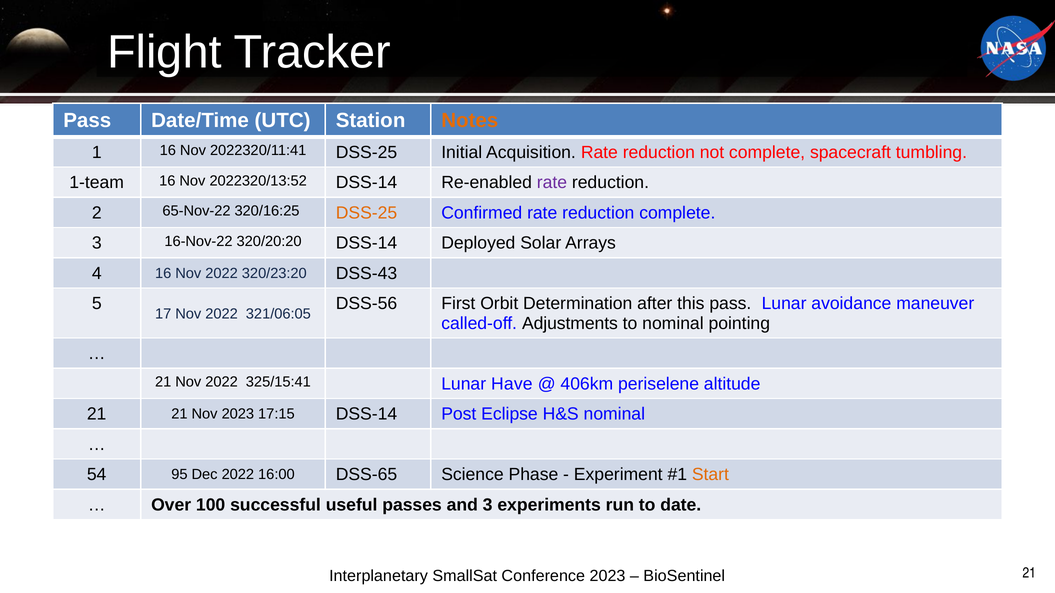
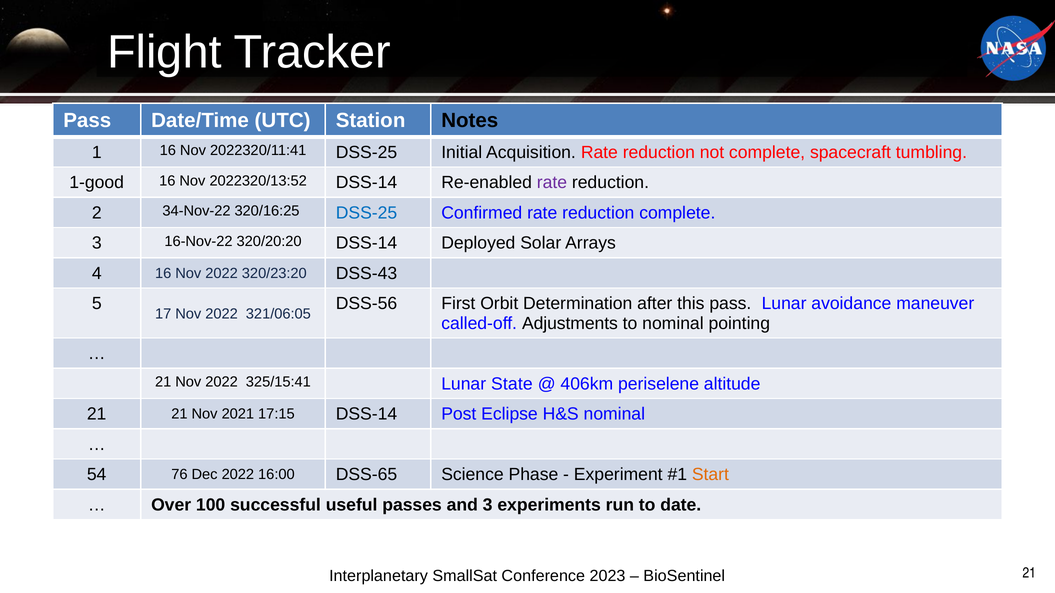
Notes colour: orange -> black
1-team: 1-team -> 1-good
65-Nov-22: 65-Nov-22 -> 34-Nov-22
DSS-25 at (367, 213) colour: orange -> blue
Have: Have -> State
Nov 2023: 2023 -> 2021
95: 95 -> 76
